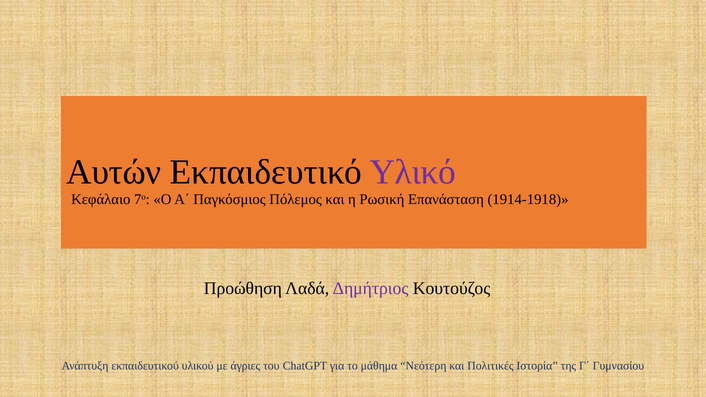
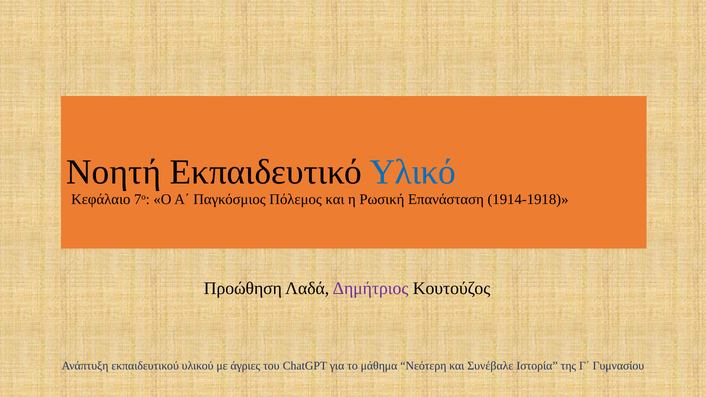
Αυτών: Αυτών -> Νοητή
Υλικό colour: purple -> blue
Πολιτικές: Πολιτικές -> Συνέβαλε
